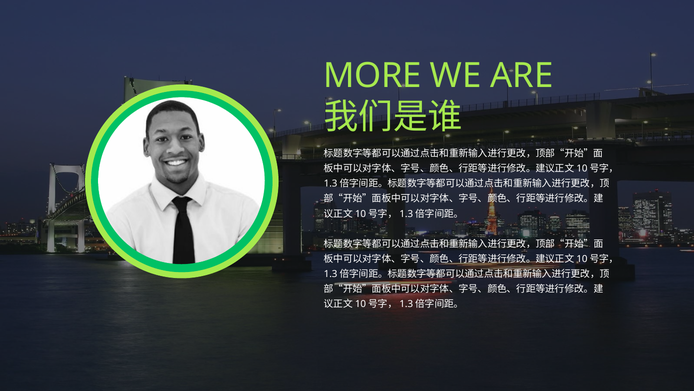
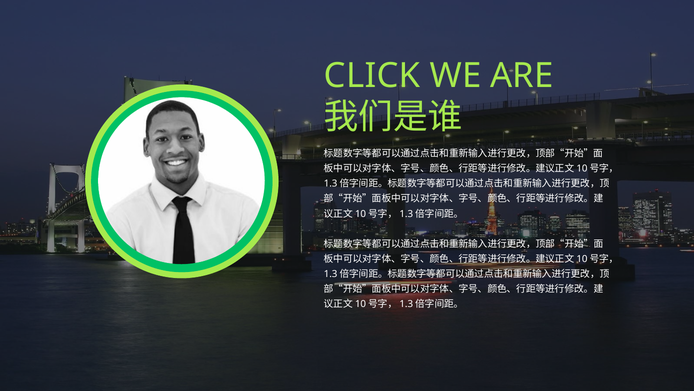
MORE: MORE -> CLICK
